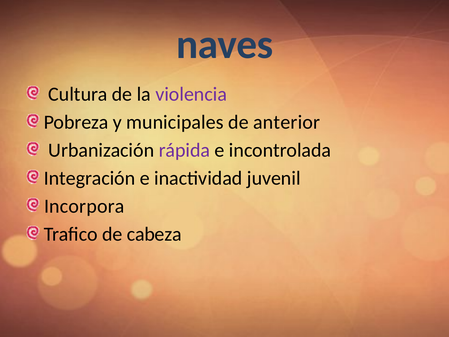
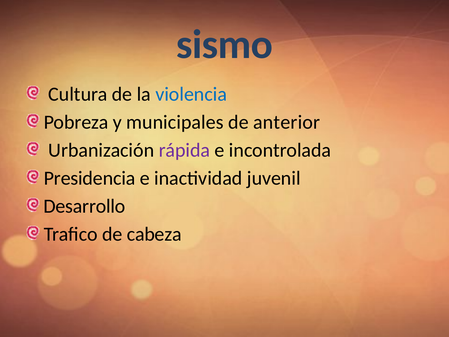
naves: naves -> sismo
violencia colour: purple -> blue
Integración: Integración -> Presidencia
Incorpora: Incorpora -> Desarrollo
